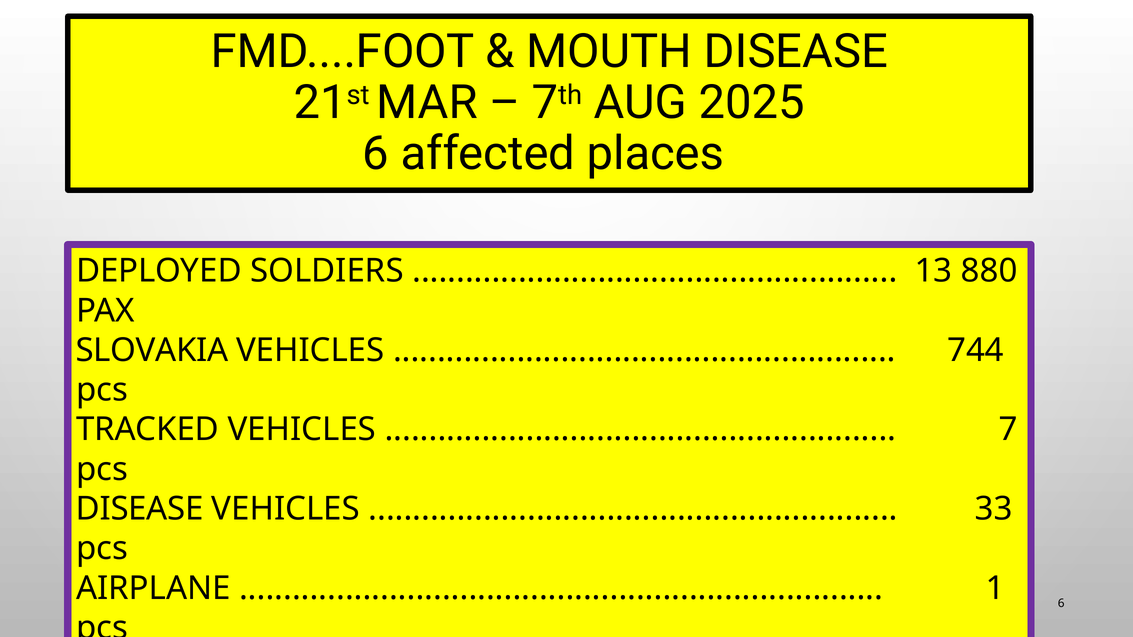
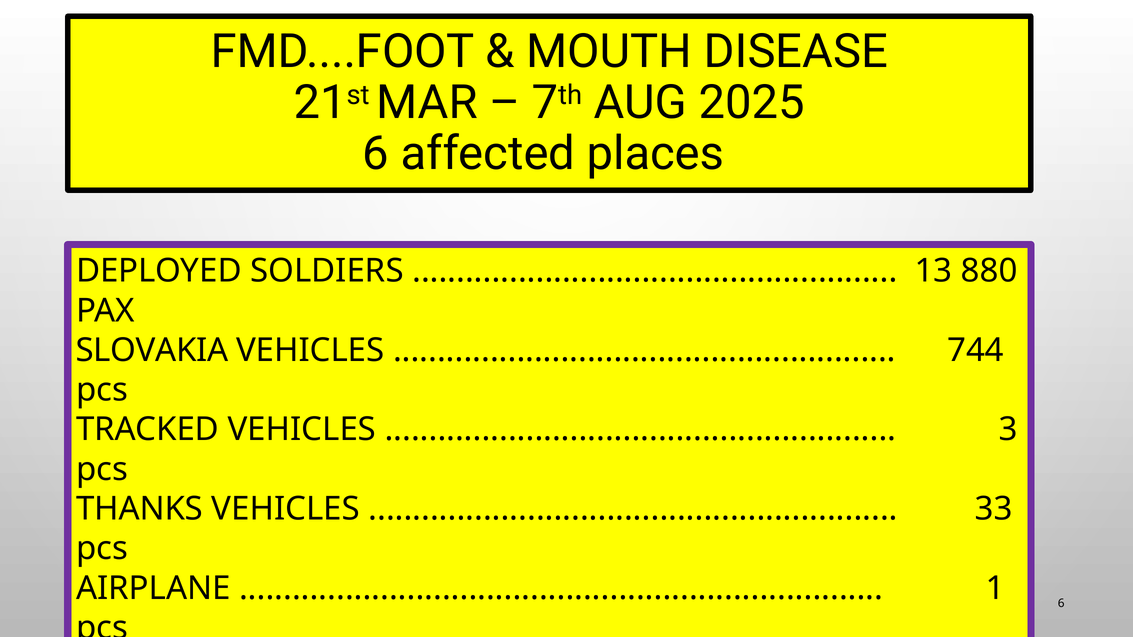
7: 7 -> 3
DISEASE at (140, 509): DISEASE -> THANKS
